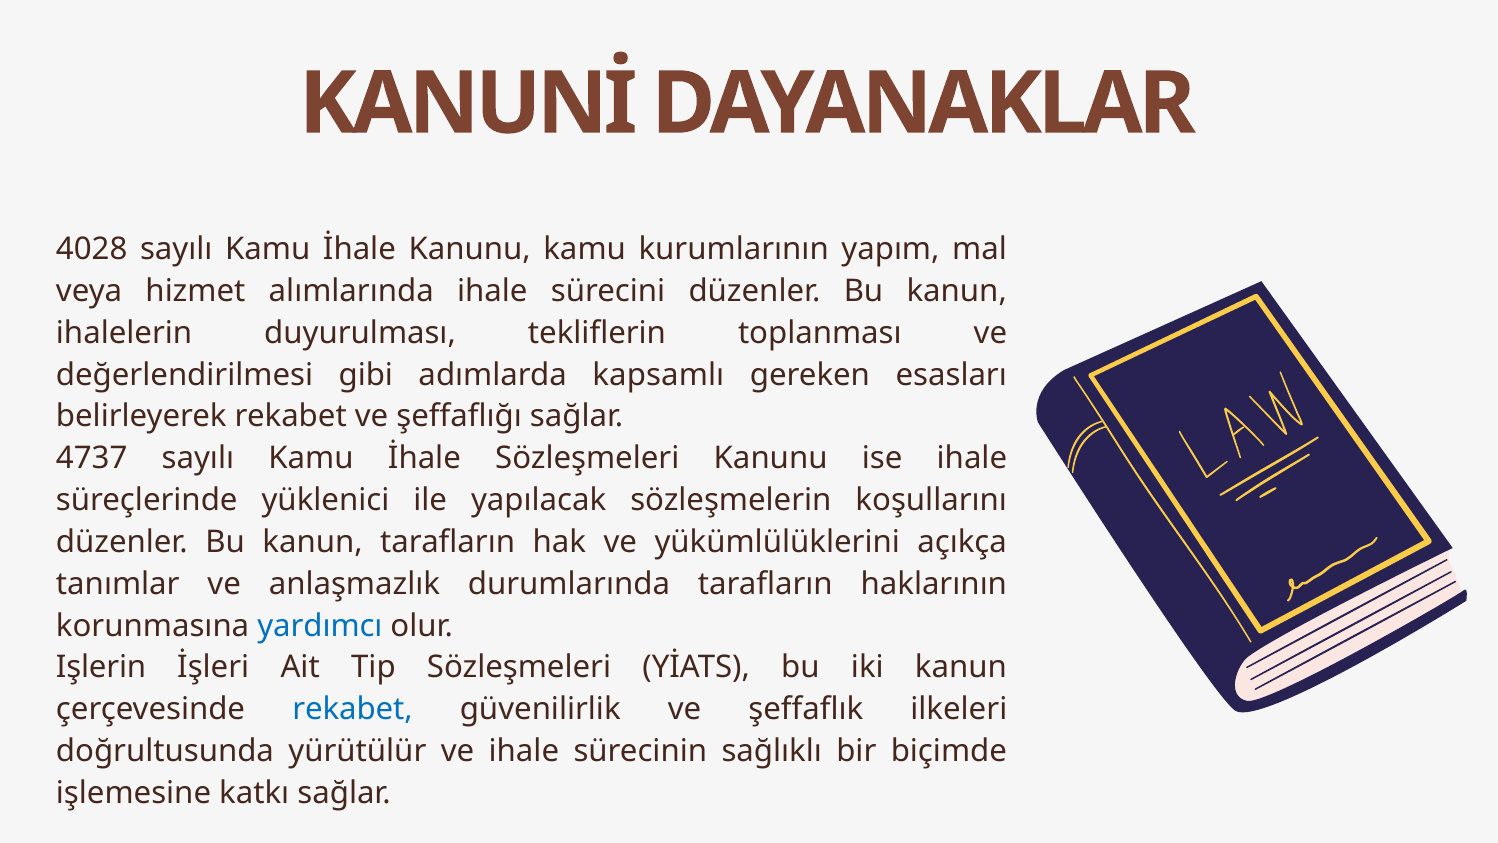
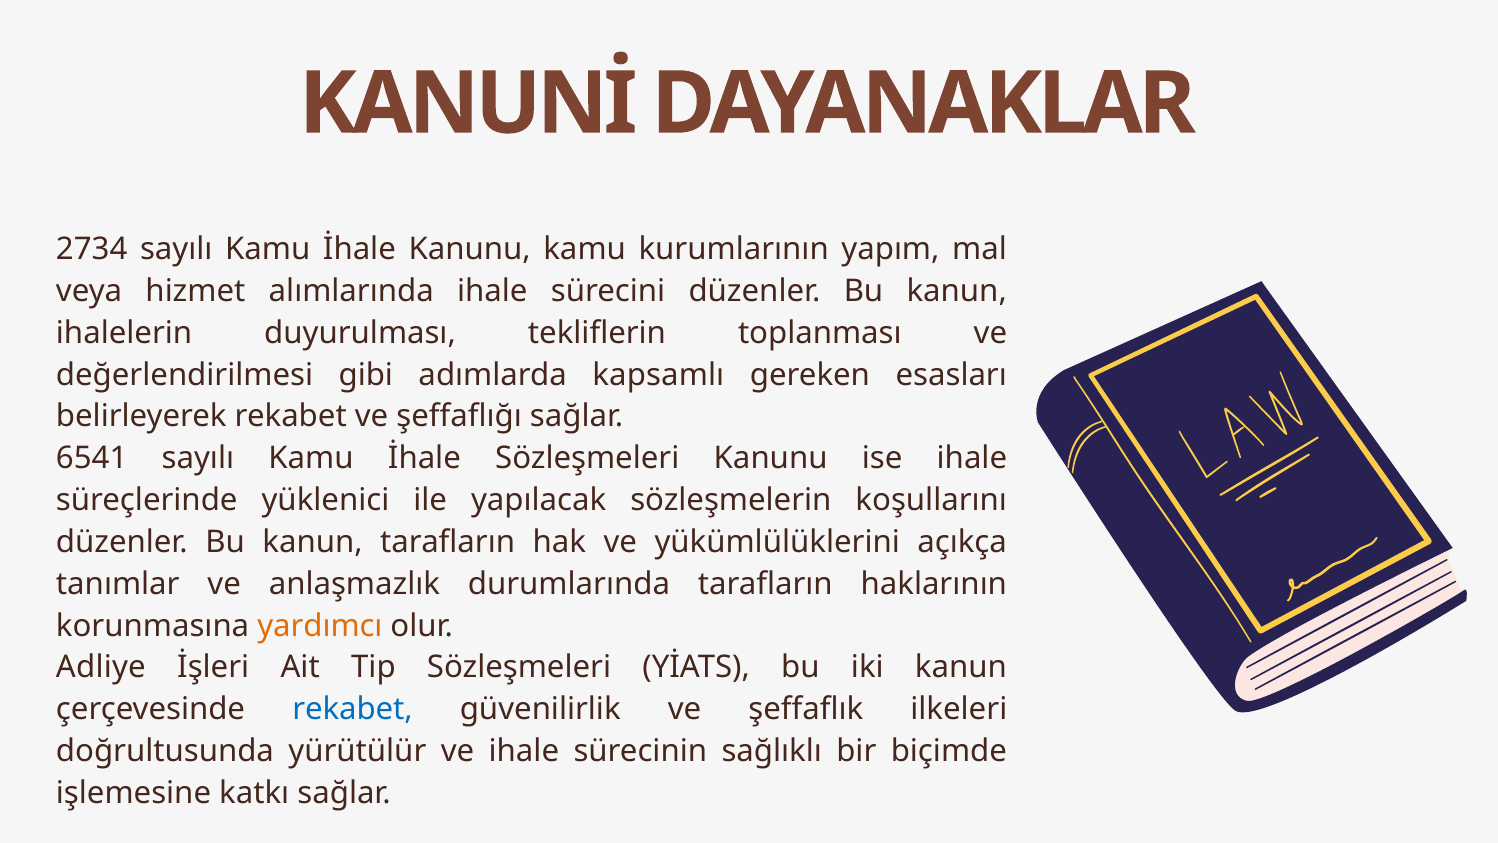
4028: 4028 -> 2734
4737: 4737 -> 6541
yardımcı colour: blue -> orange
Işlerin: Işlerin -> Adliye
